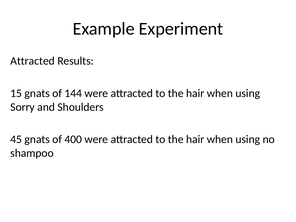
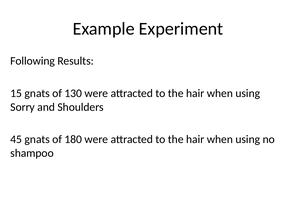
Attracted at (33, 61): Attracted -> Following
144: 144 -> 130
400: 400 -> 180
